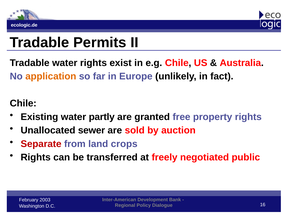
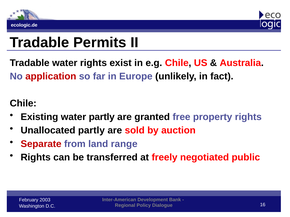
application colour: orange -> red
Unallocated sewer: sewer -> partly
crops: crops -> range
